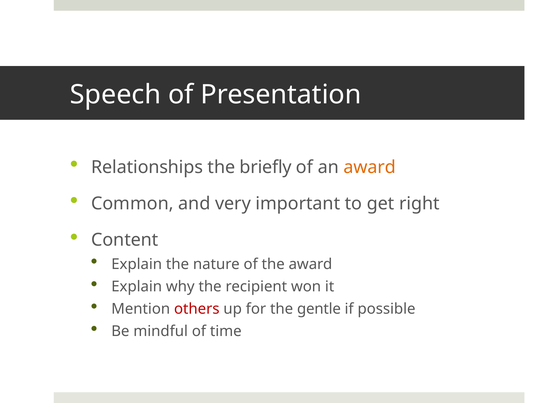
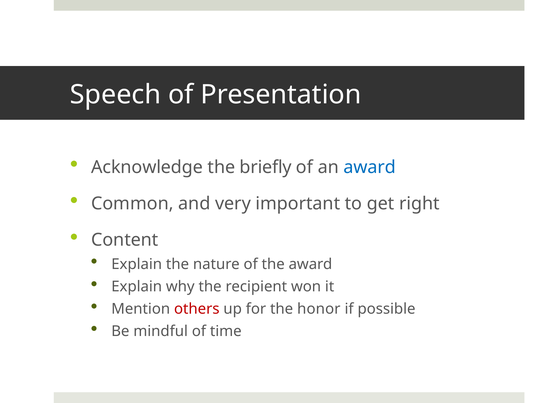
Relationships: Relationships -> Acknowledge
award at (370, 167) colour: orange -> blue
gentle: gentle -> honor
